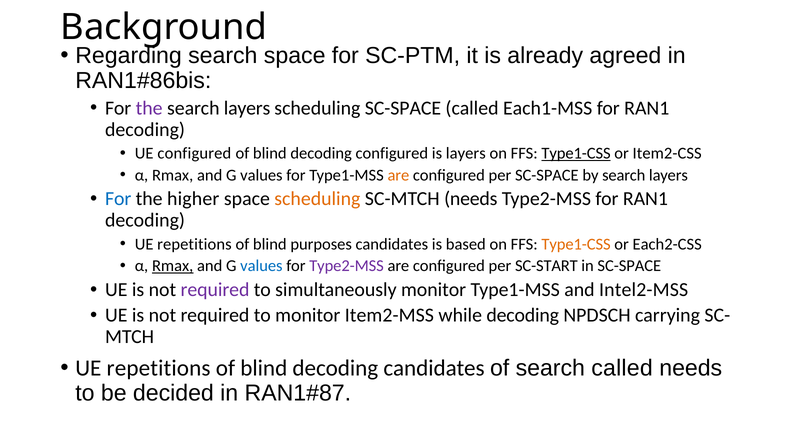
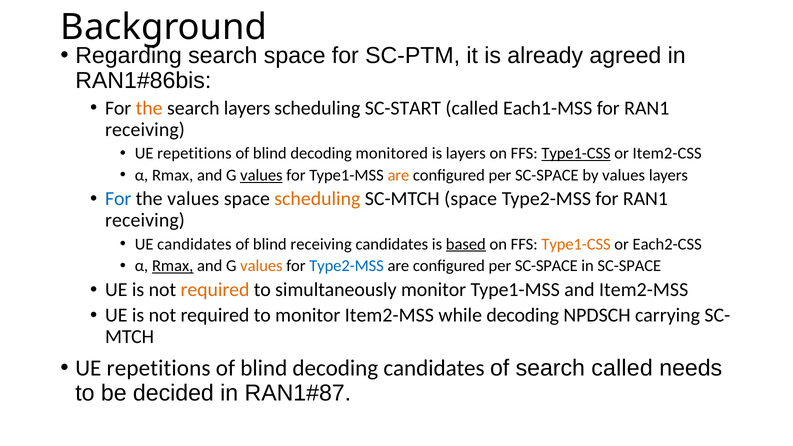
the at (149, 108) colour: purple -> orange
scheduling SC-SPACE: SC-SPACE -> SC-START
decoding at (145, 129): decoding -> receiving
configured at (194, 153): configured -> repetitions
decoding configured: configured -> monitored
values at (261, 175) underline: none -> present
by search: search -> values
the higher: higher -> values
SC-MTCH needs: needs -> space
decoding at (145, 220): decoding -> receiving
repetitions at (194, 244): repetitions -> candidates
blind purposes: purposes -> receiving
based underline: none -> present
values at (261, 266) colour: blue -> orange
Type2-MSS at (347, 266) colour: purple -> blue
SC-START at (546, 266): SC-START -> SC-SPACE
required at (215, 290) colour: purple -> orange
and Intel2-MSS: Intel2-MSS -> Item2-MSS
